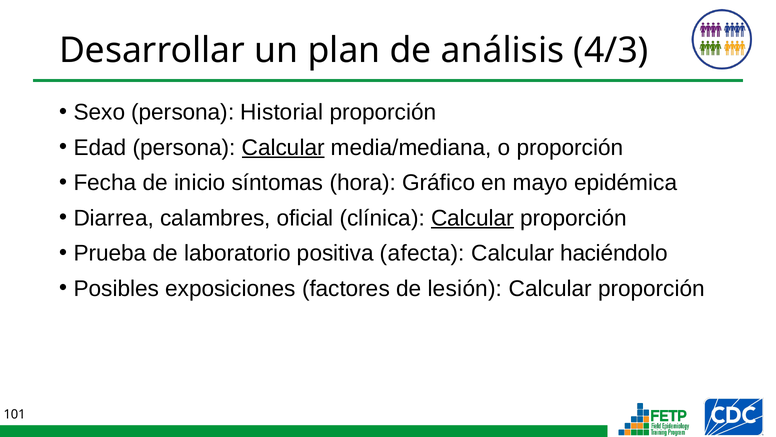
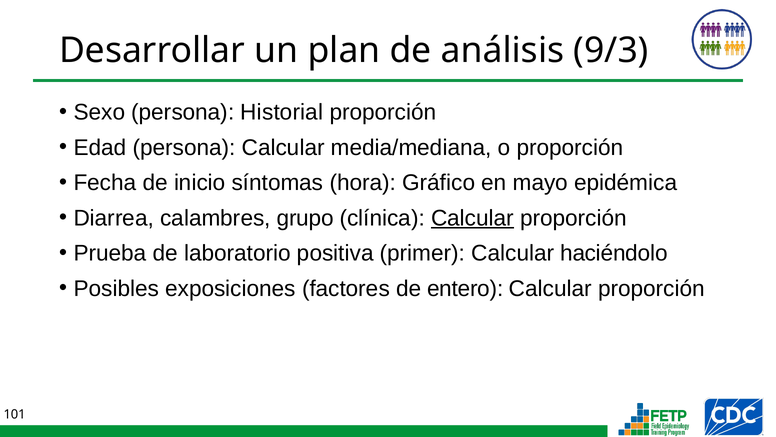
4/3: 4/3 -> 9/3
Calcular at (283, 147) underline: present -> none
oficial: oficial -> grupo
afecta: afecta -> primer
lesión: lesión -> entero
